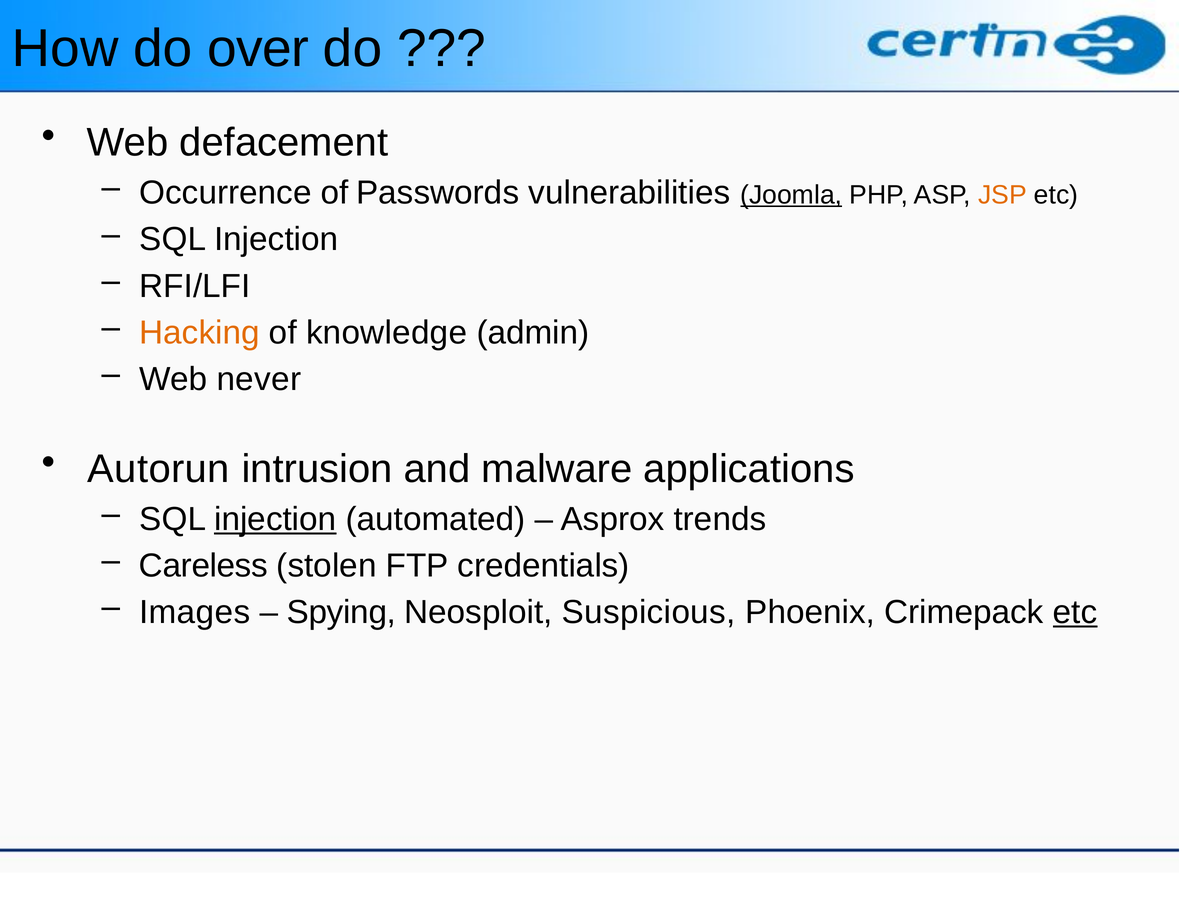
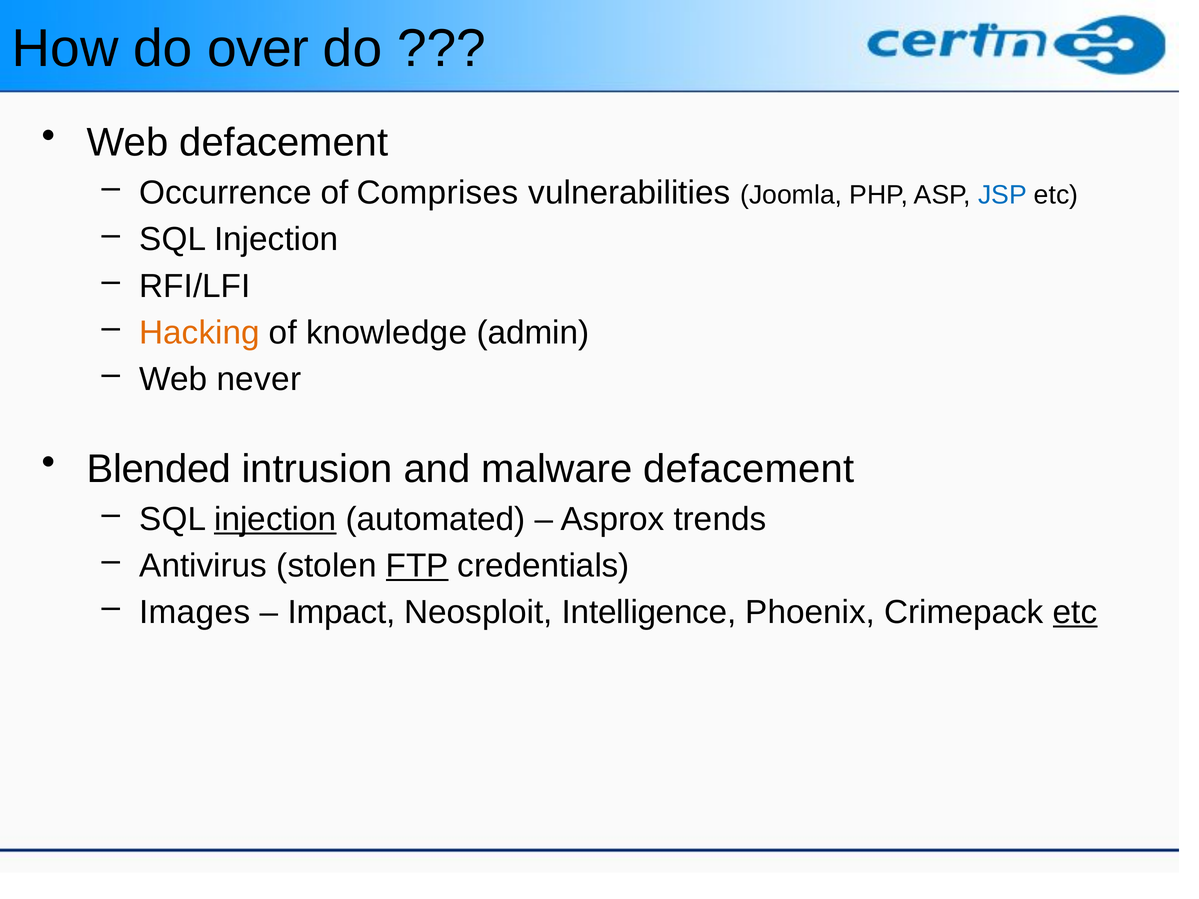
Passwords: Passwords -> Comprises
Joomla underline: present -> none
JSP colour: orange -> blue
Autorun: Autorun -> Blended
malware applications: applications -> defacement
Careless: Careless -> Antivirus
FTP underline: none -> present
Spying: Spying -> Impact
Suspicious: Suspicious -> Intelligence
